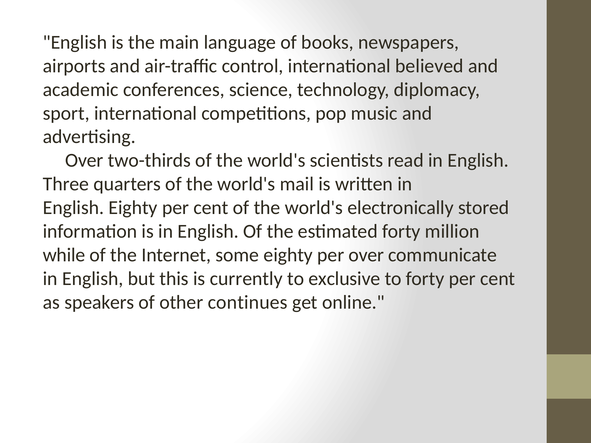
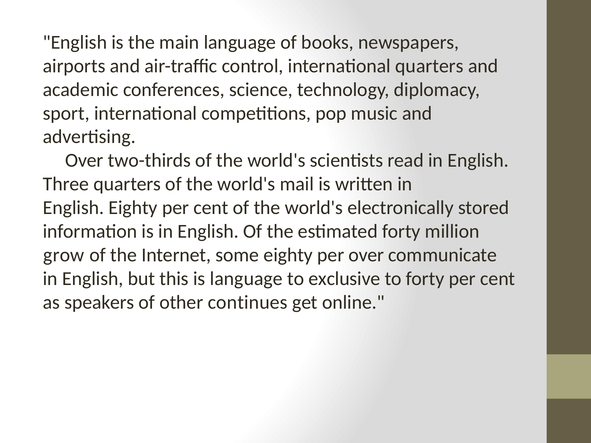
international believed: believed -> quarters
while: while -> grow
is currently: currently -> language
